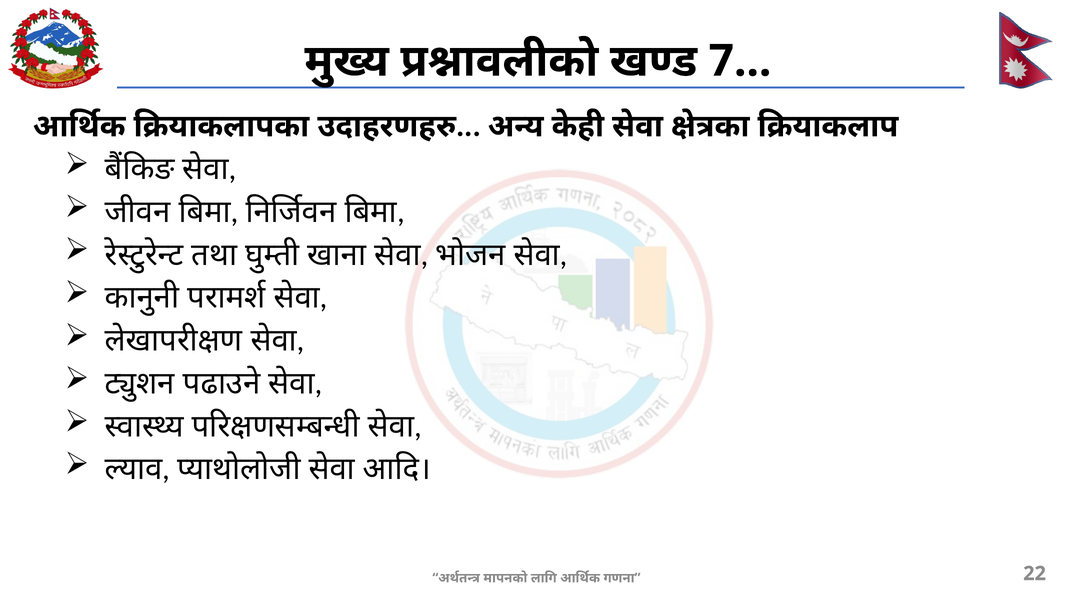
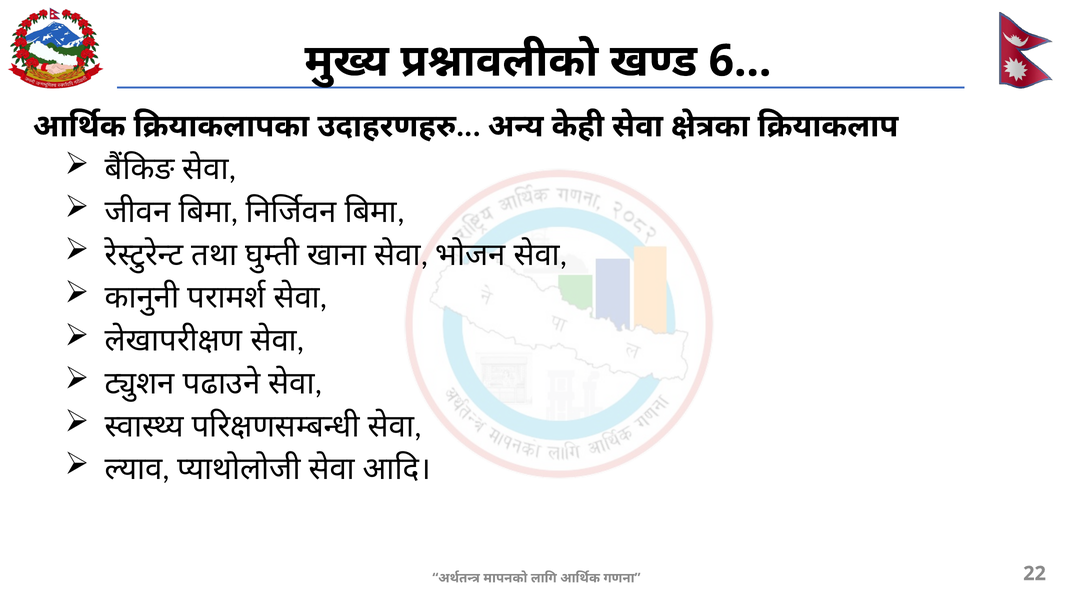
7: 7 -> 6
